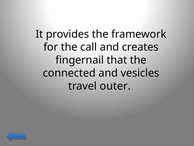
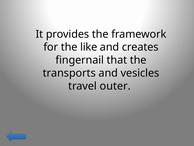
call: call -> like
connected: connected -> transports
